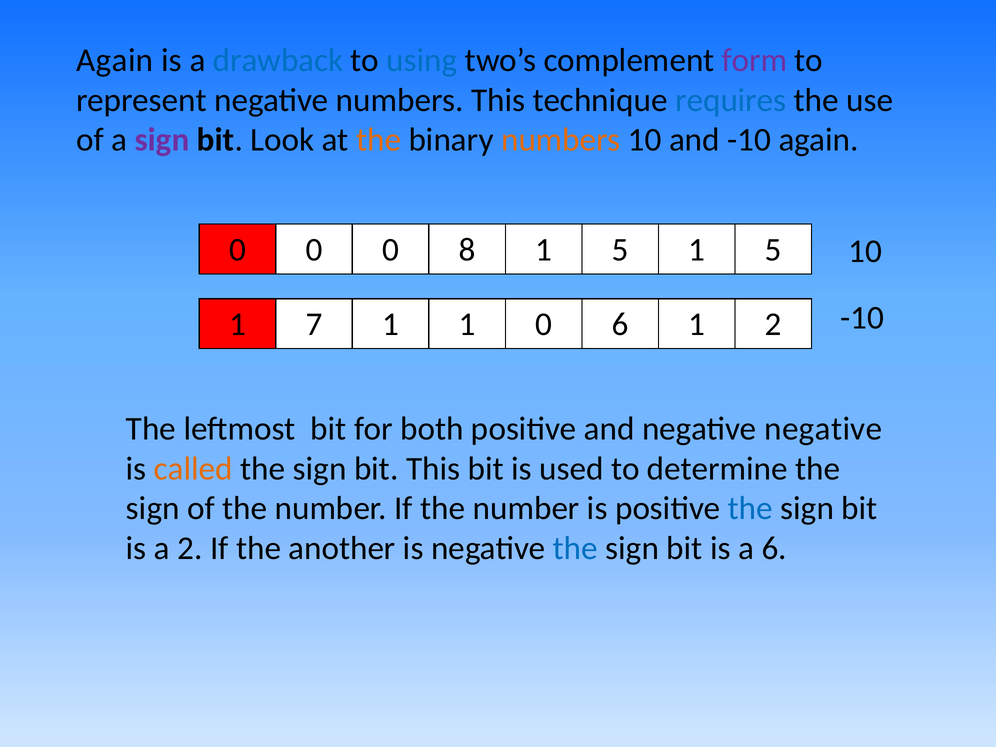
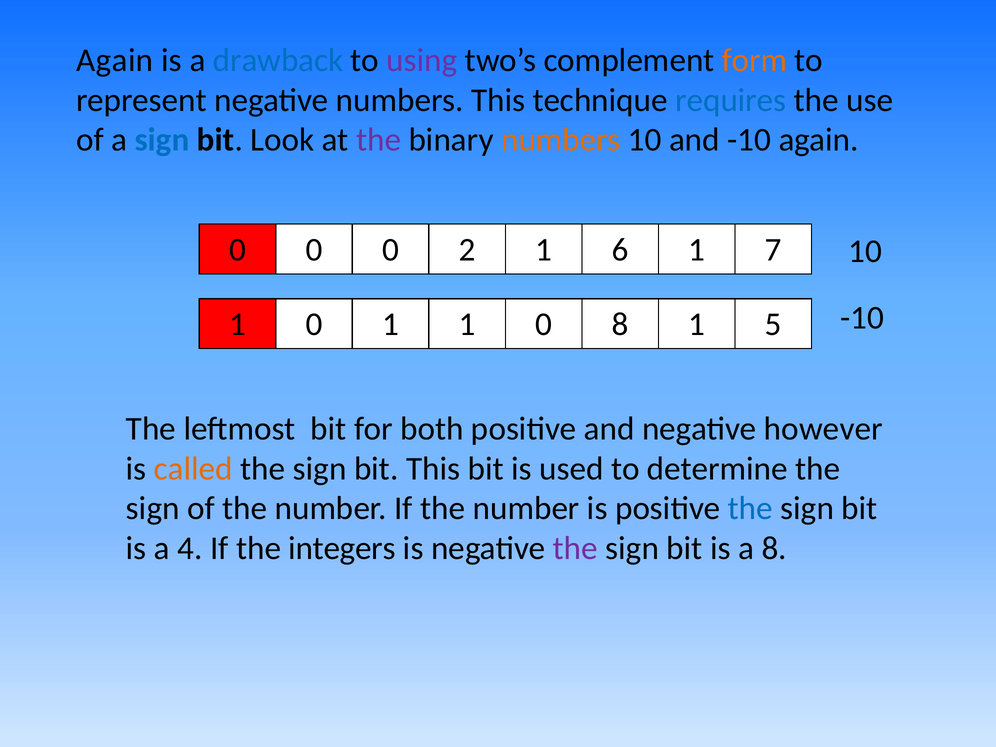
using colour: blue -> purple
form colour: purple -> orange
sign at (162, 140) colour: purple -> blue
the at (379, 140) colour: orange -> purple
8: 8 -> 2
5 at (620, 250): 5 -> 6
5 at (773, 250): 5 -> 7
7 at (314, 324): 7 -> 0
0 6: 6 -> 8
1 2: 2 -> 5
negative negative: negative -> however
a 2: 2 -> 4
another: another -> integers
the at (575, 548) colour: blue -> purple
a 6: 6 -> 8
